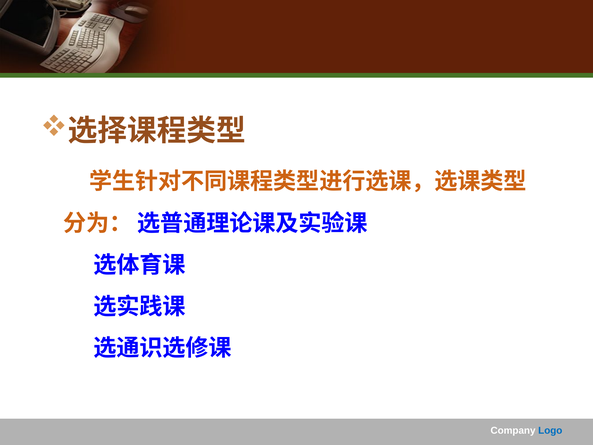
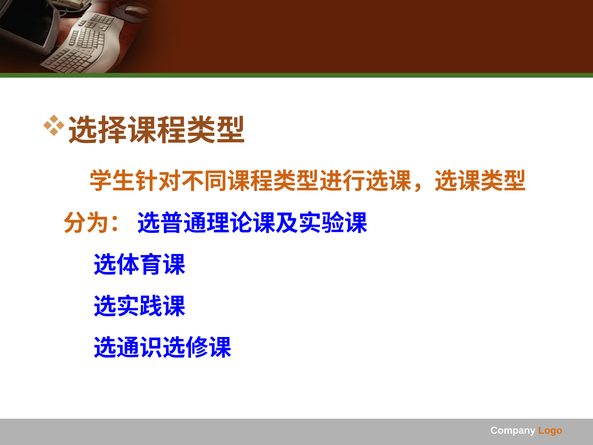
Logo colour: blue -> orange
